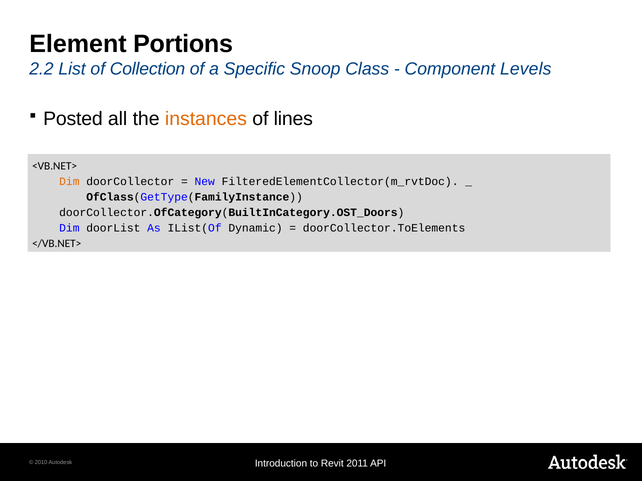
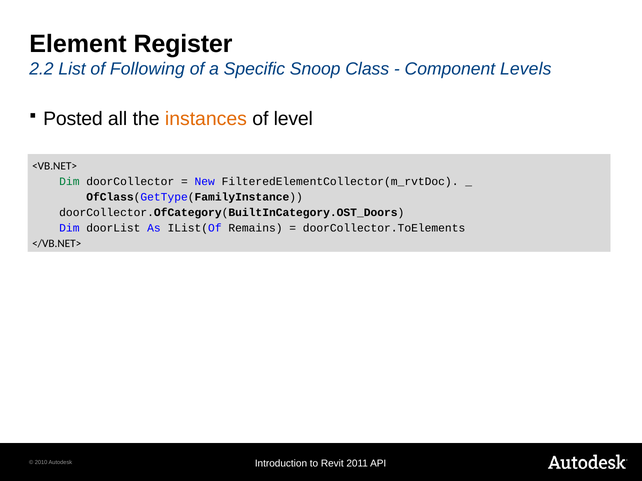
Portions: Portions -> Register
Collection: Collection -> Following
lines: lines -> level
Dim at (69, 182) colour: orange -> green
Dynamic: Dynamic -> Remains
